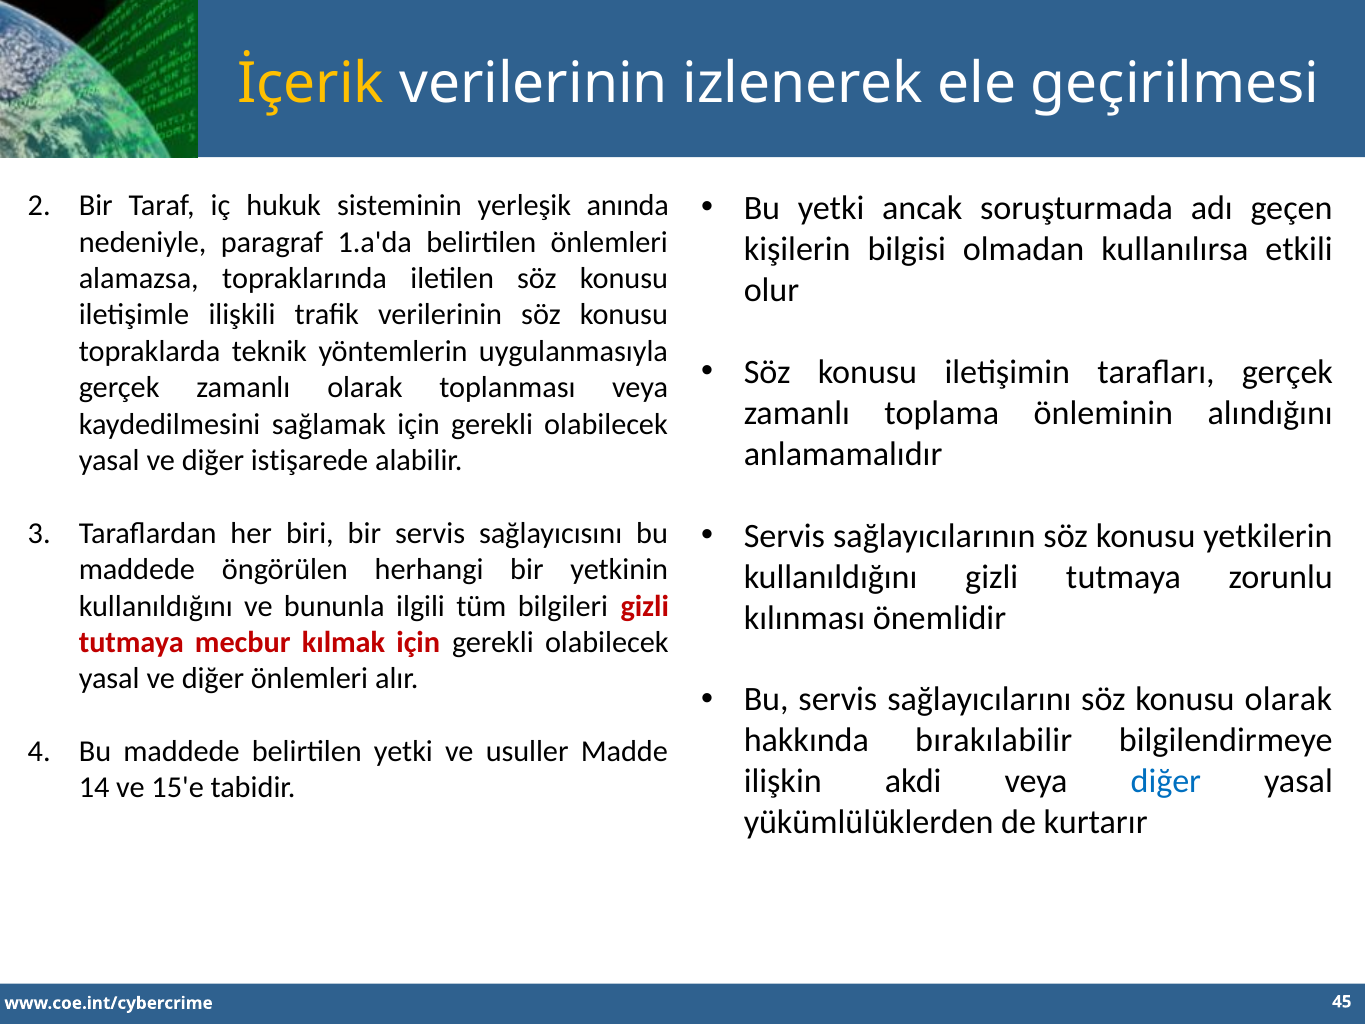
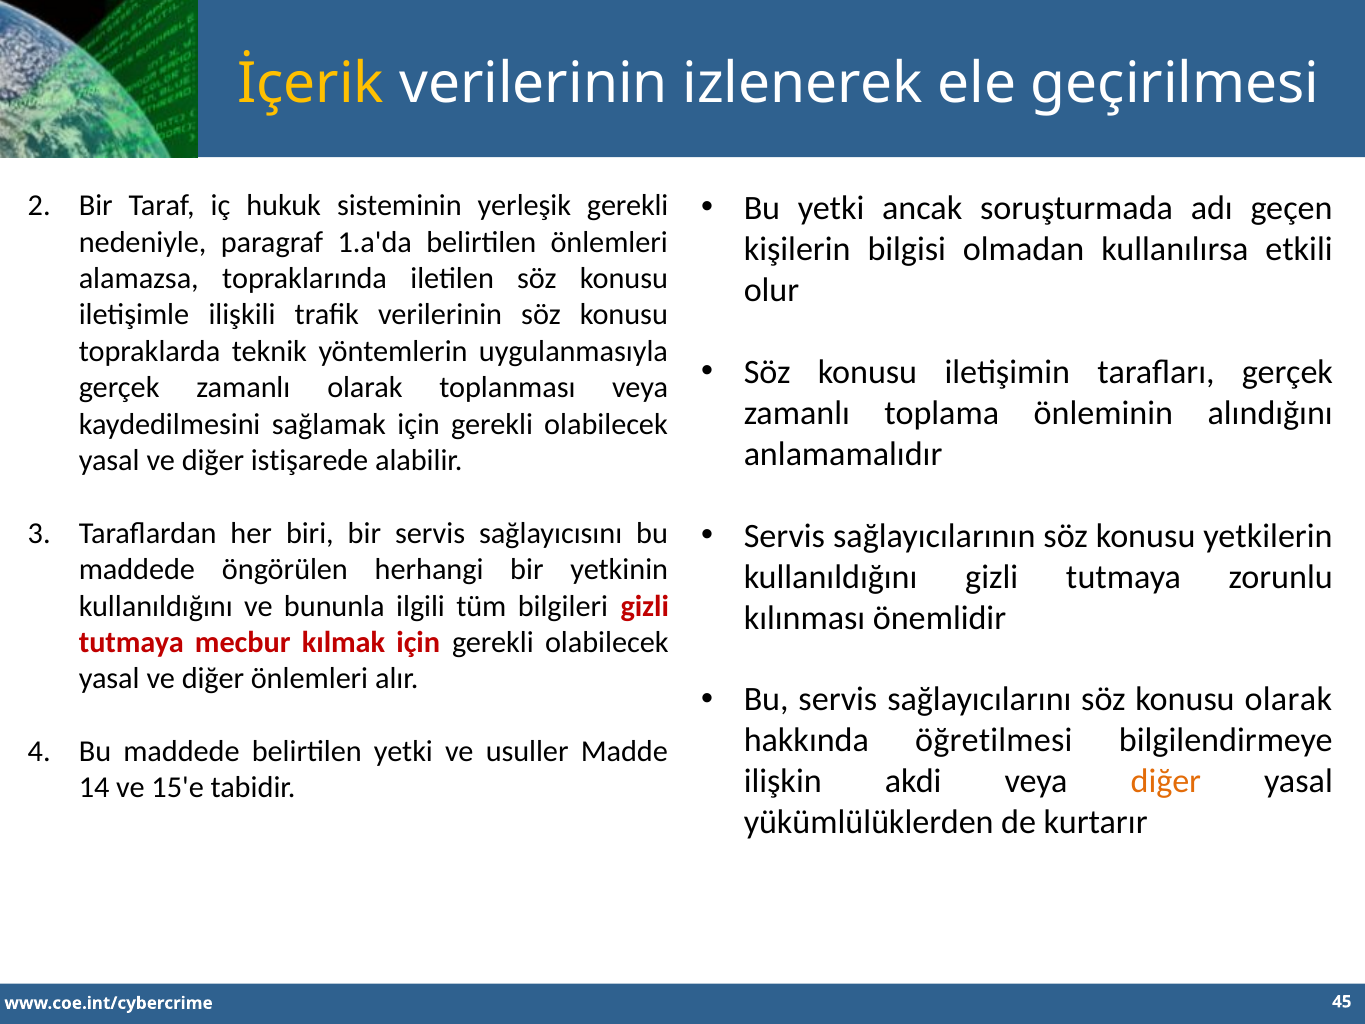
yerleşik anında: anında -> gerekli
bırakılabilir: bırakılabilir -> öğretilmesi
diğer at (1166, 781) colour: blue -> orange
